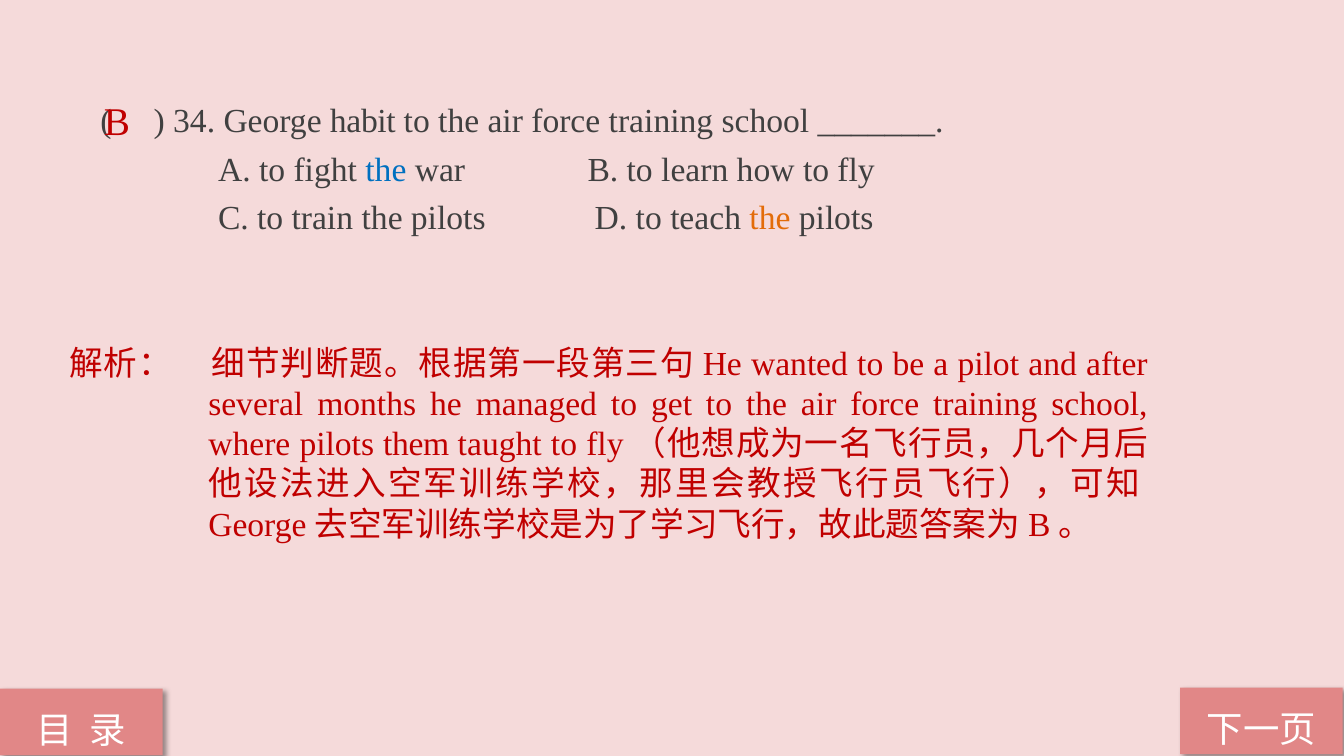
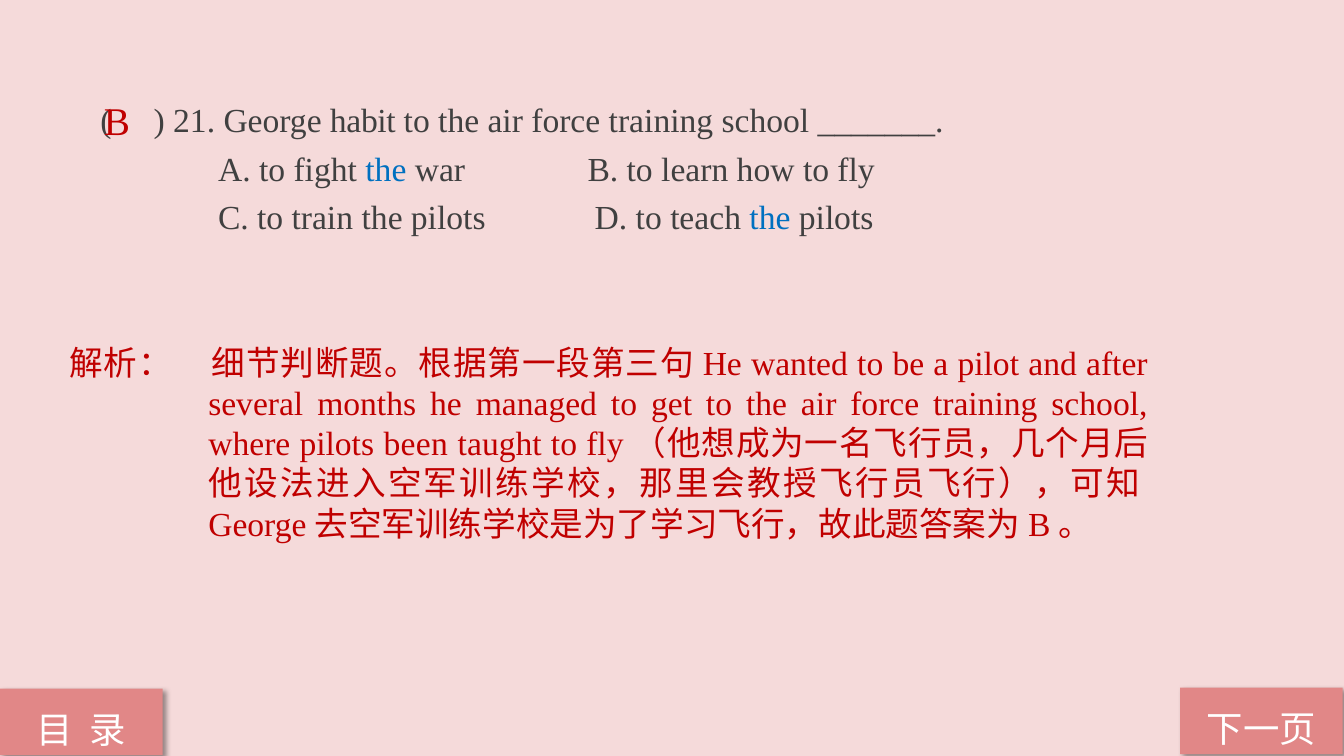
34: 34 -> 21
the at (770, 218) colour: orange -> blue
them: them -> been
